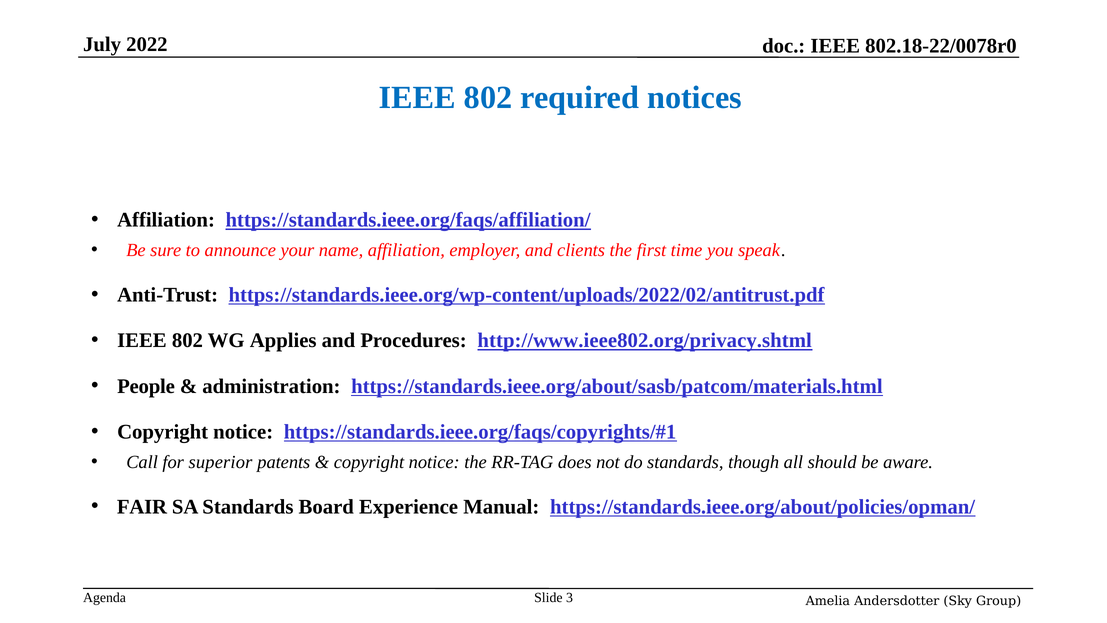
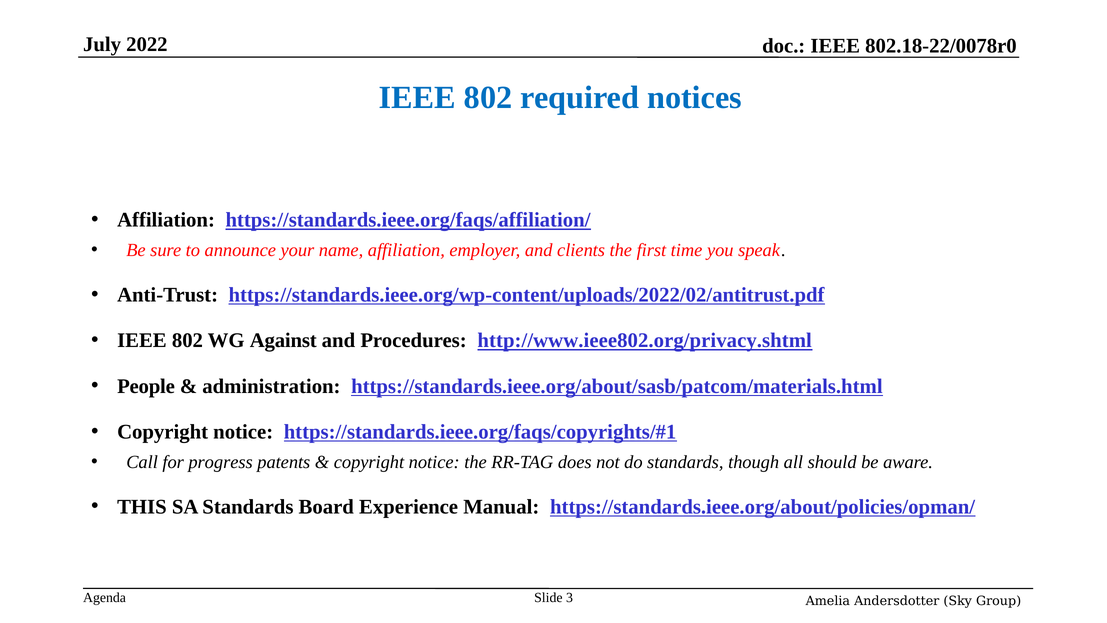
Applies: Applies -> Against
superior: superior -> progress
FAIR: FAIR -> THIS
